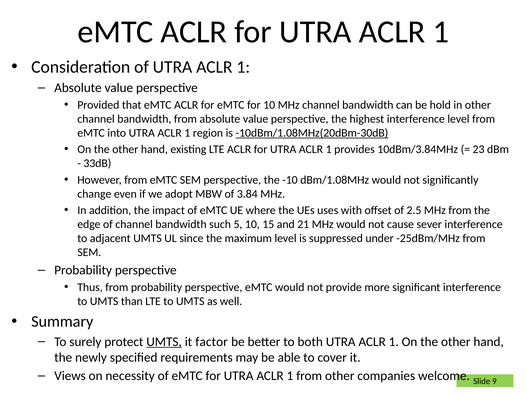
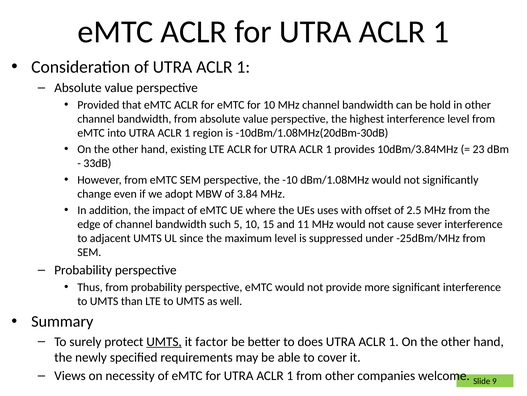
-10dBm/1.08MHz(20dBm-30dB underline: present -> none
21: 21 -> 11
both: both -> does
